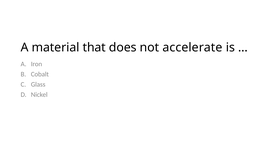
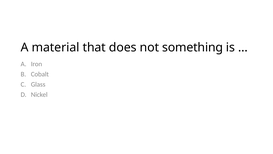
accelerate: accelerate -> something
